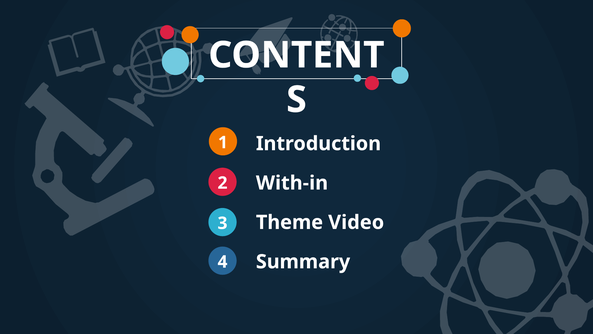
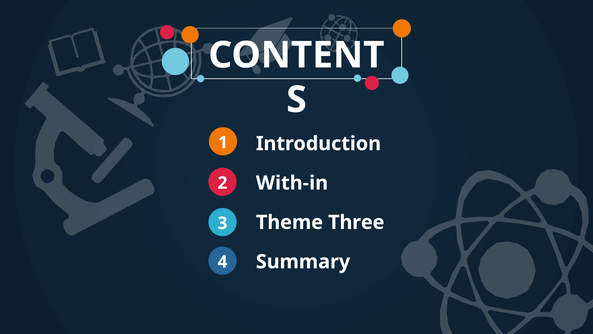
Video: Video -> Three
